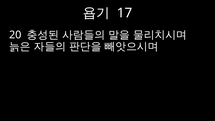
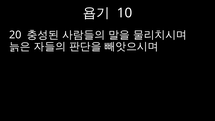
17: 17 -> 10
